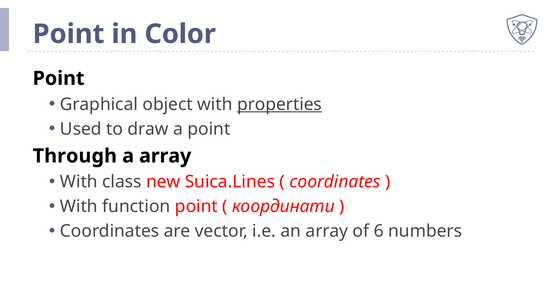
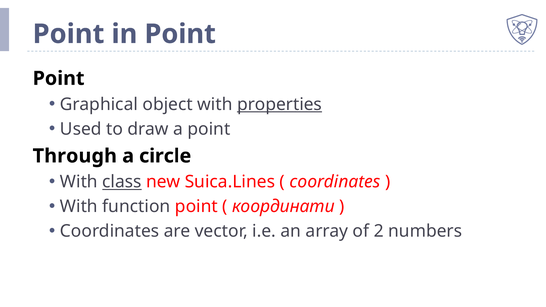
in Color: Color -> Point
a array: array -> circle
class underline: none -> present
6: 6 -> 2
